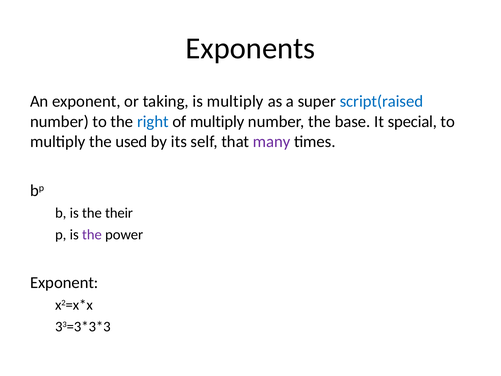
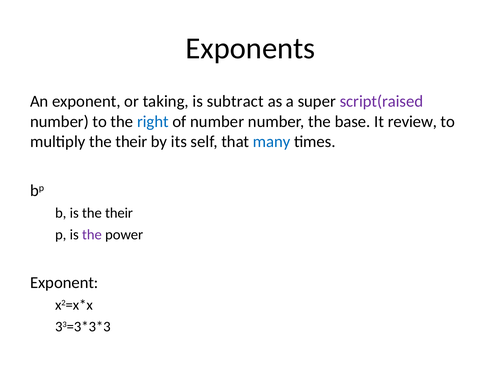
is multiply: multiply -> subtract
script(raised colour: blue -> purple
of multiply: multiply -> number
special: special -> review
multiply the used: used -> their
many colour: purple -> blue
